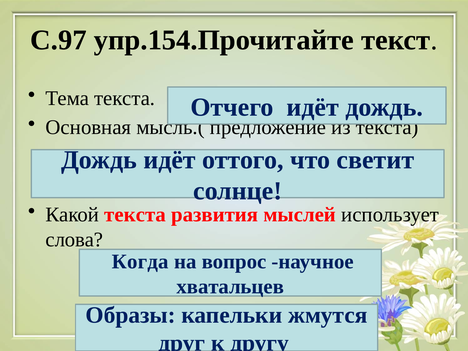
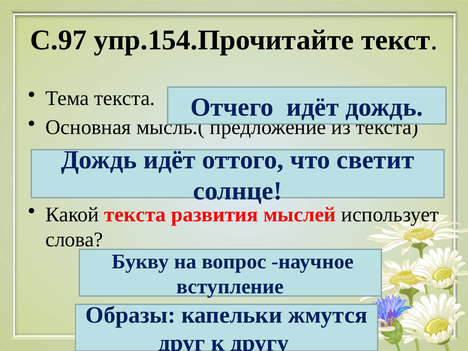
Когда: Когда -> Букву
хватальцев: хватальцев -> вступление
